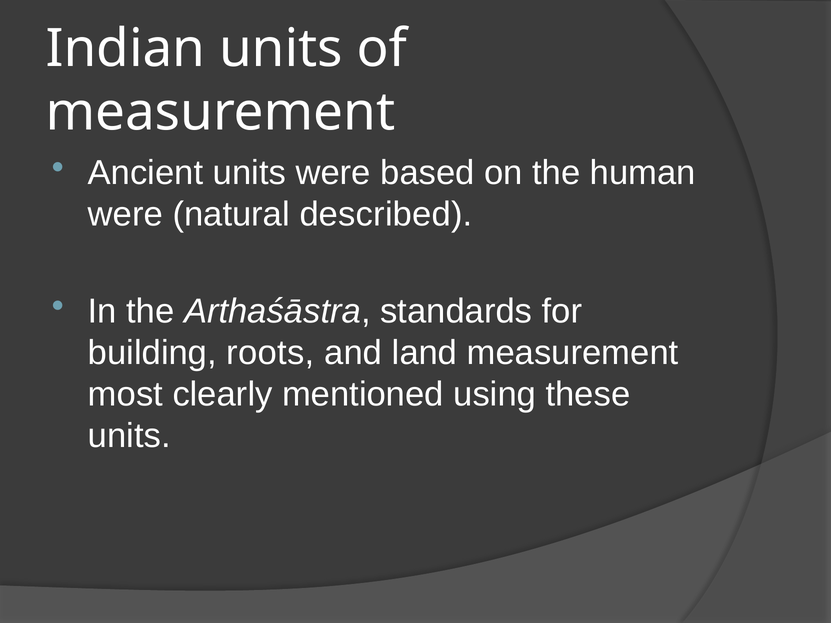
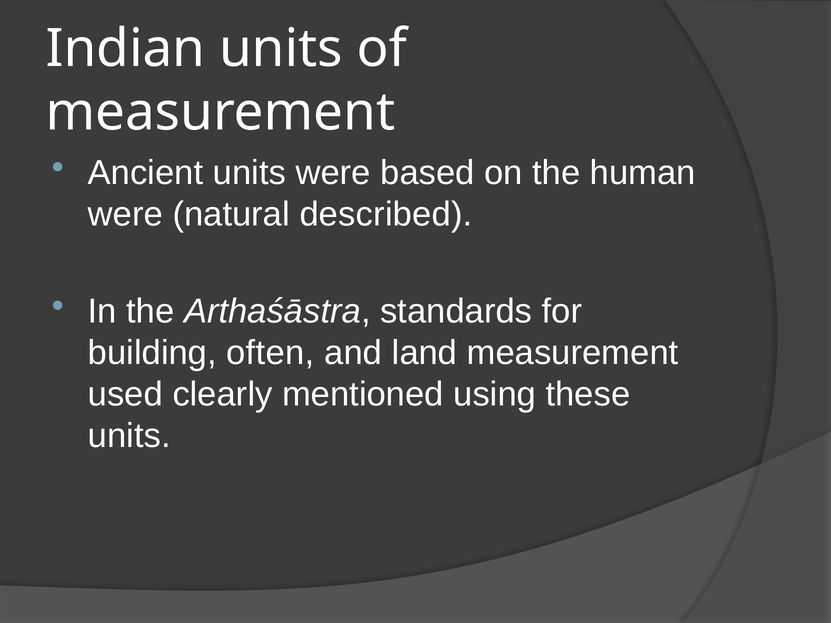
roots: roots -> often
most: most -> used
